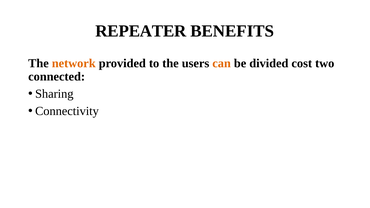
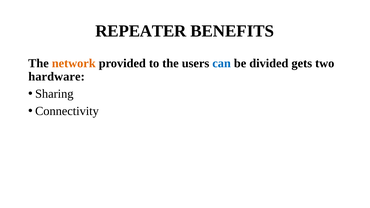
can colour: orange -> blue
cost: cost -> gets
connected: connected -> hardware
